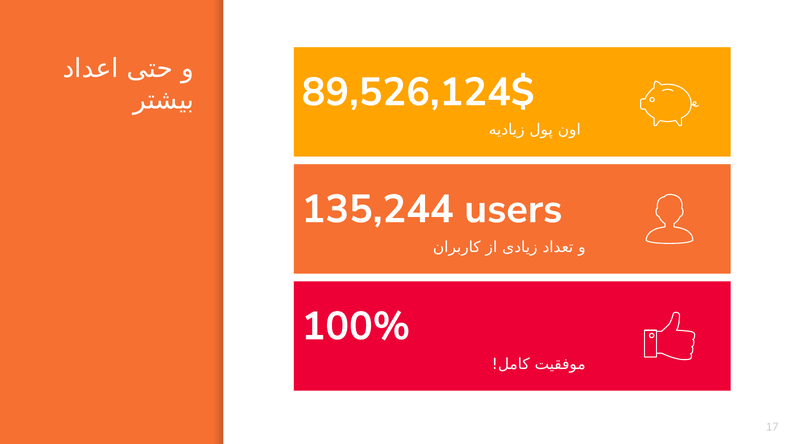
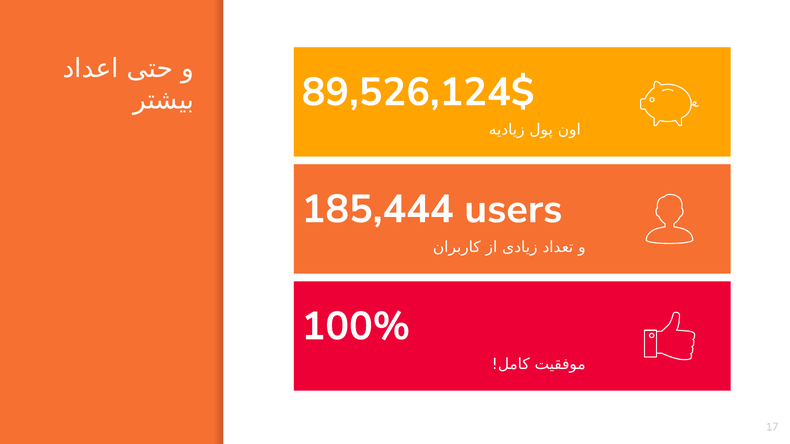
135,244: 135,244 -> 185,444
